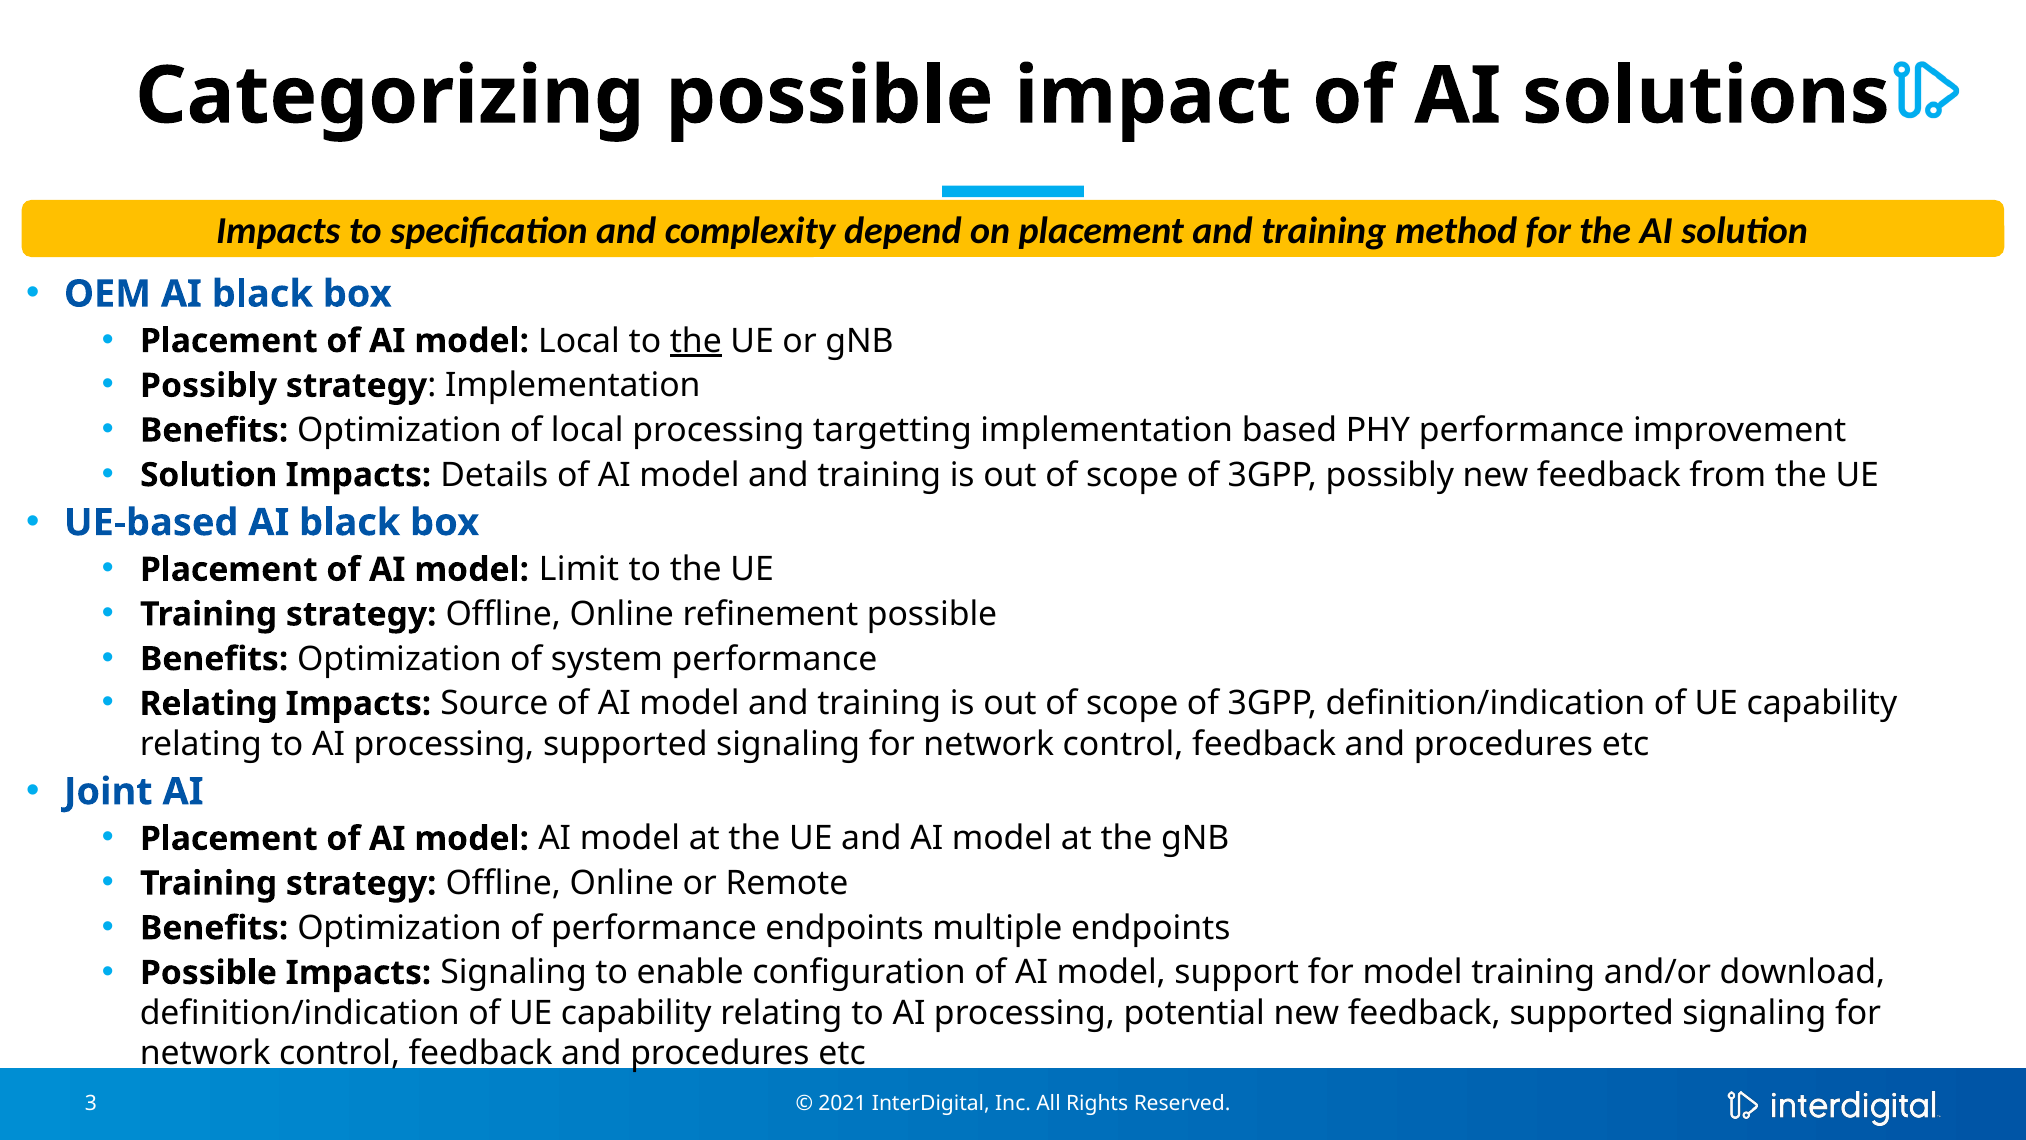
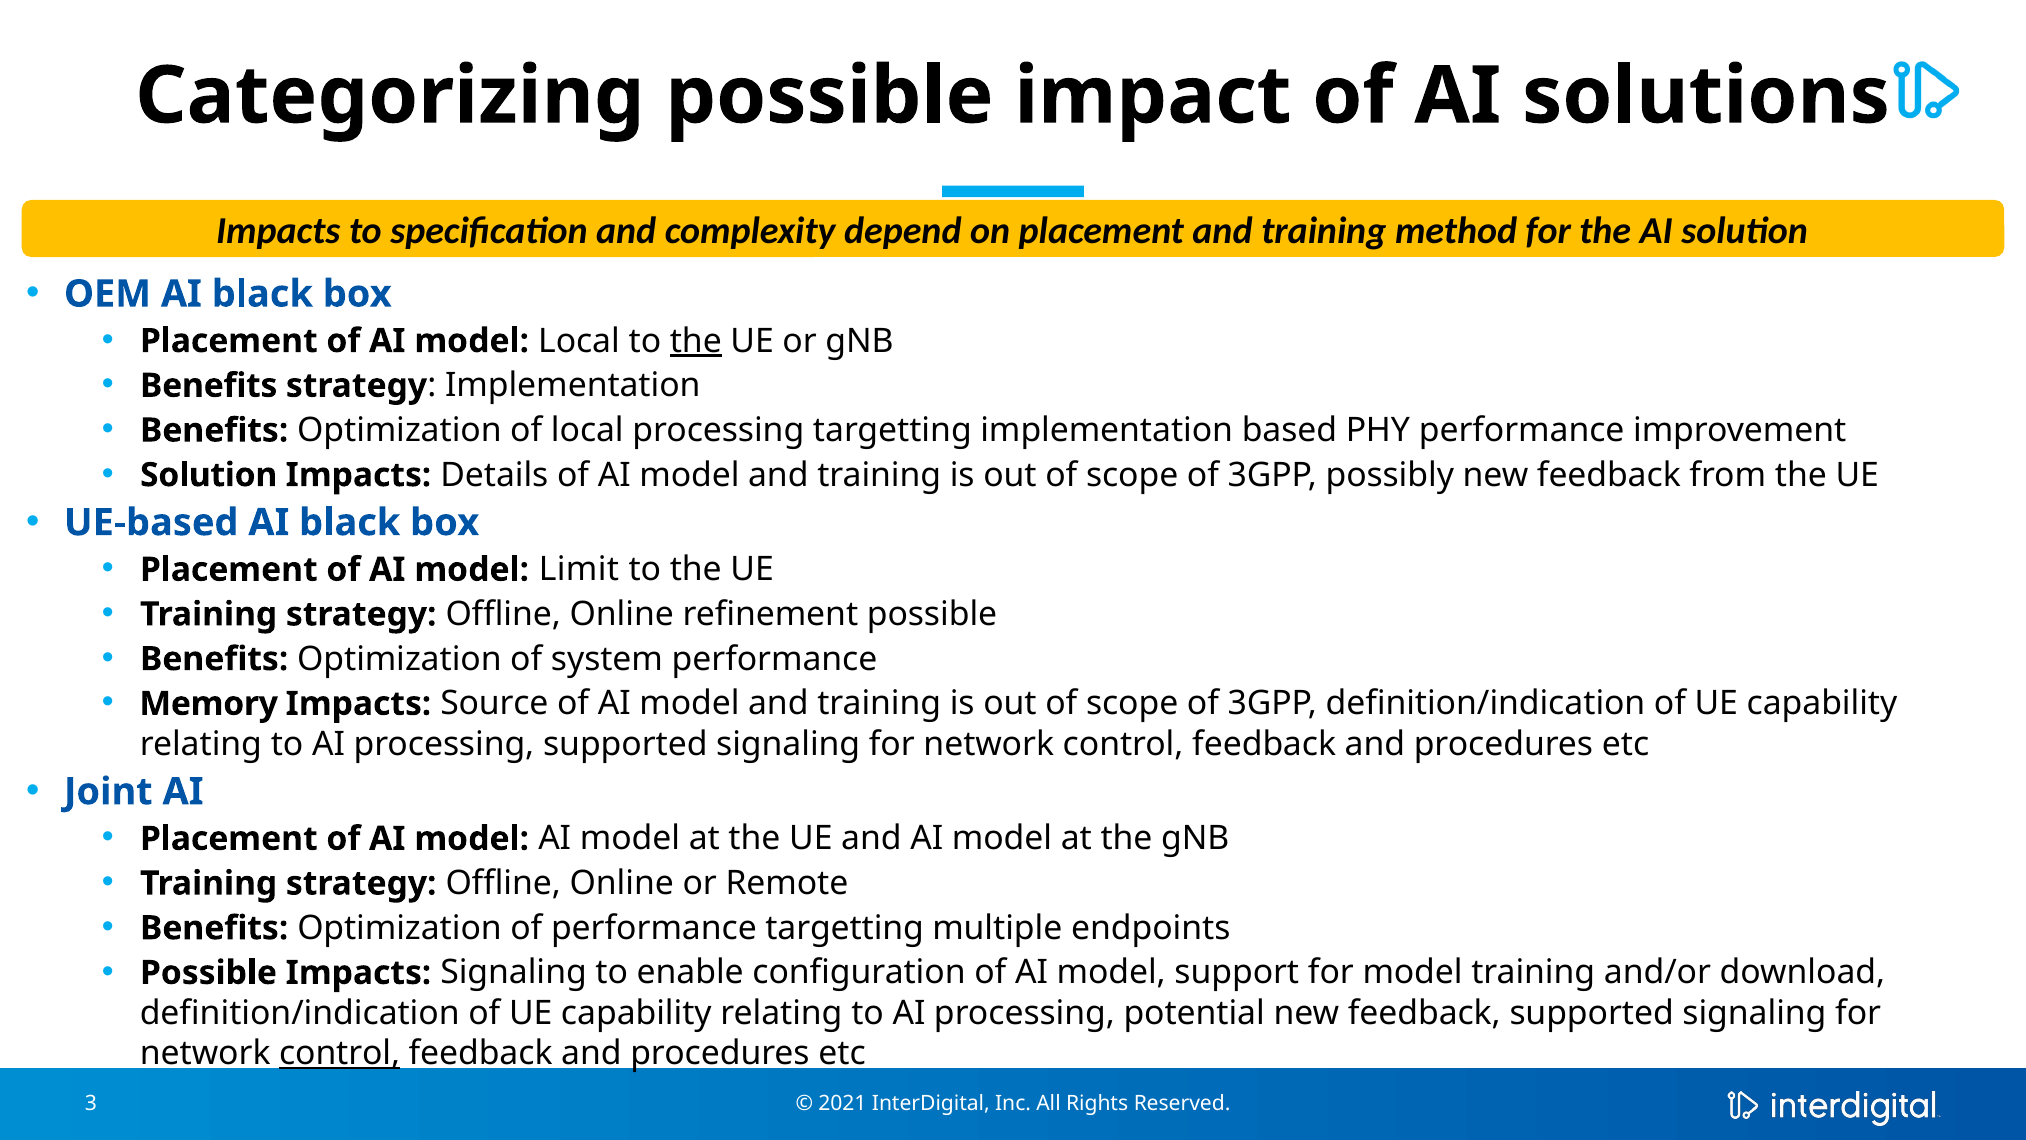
Possibly at (209, 386): Possibly -> Benefits
Relating at (209, 704): Relating -> Memory
performance endpoints: endpoints -> targetting
control at (340, 1053) underline: none -> present
